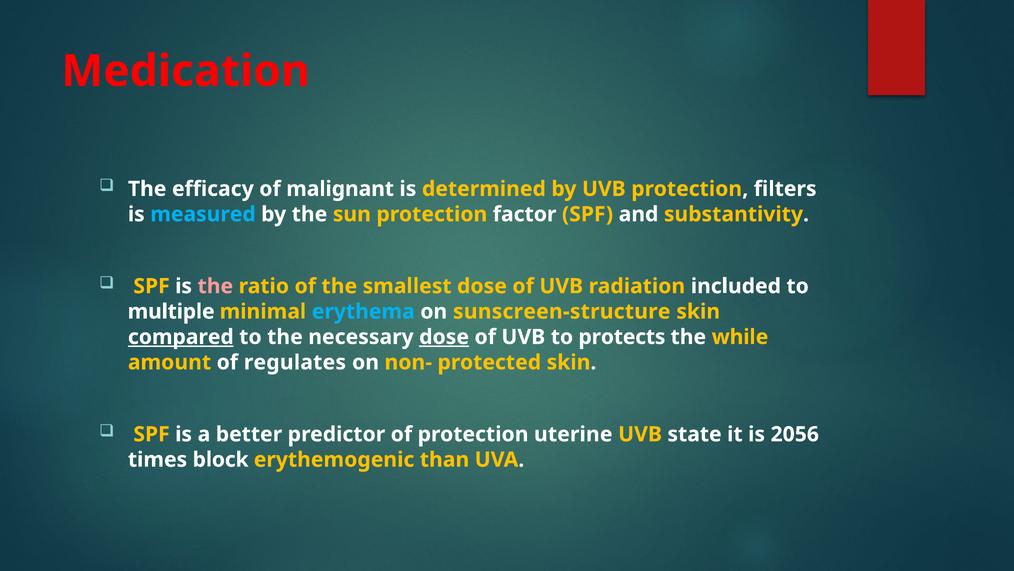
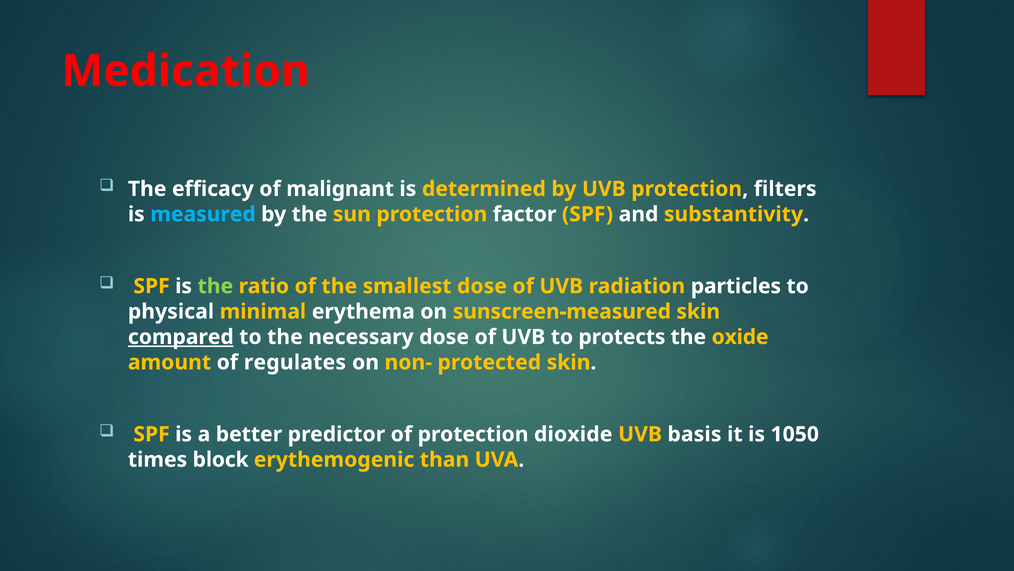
the at (215, 286) colour: pink -> light green
included: included -> particles
multiple: multiple -> physical
erythema colour: light blue -> white
sunscreen-structure: sunscreen-structure -> sunscreen-measured
dose at (444, 337) underline: present -> none
while: while -> oxide
uterine: uterine -> dioxide
state: state -> basis
2056: 2056 -> 1050
